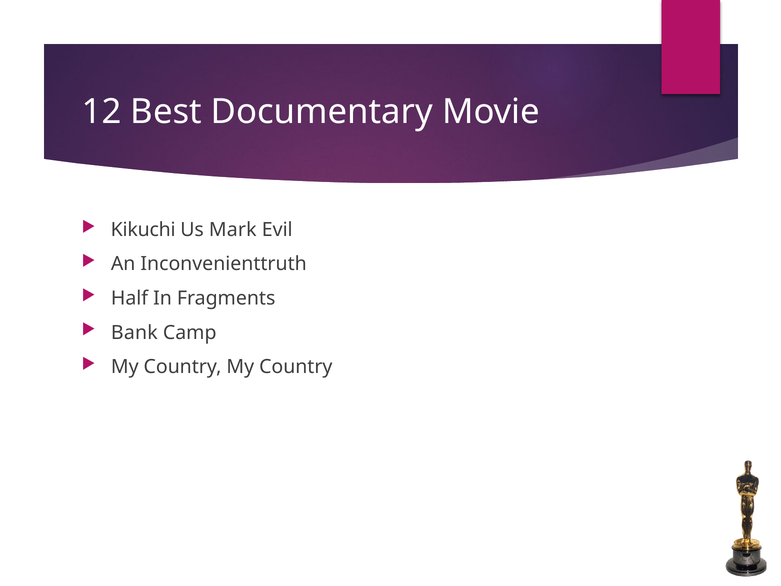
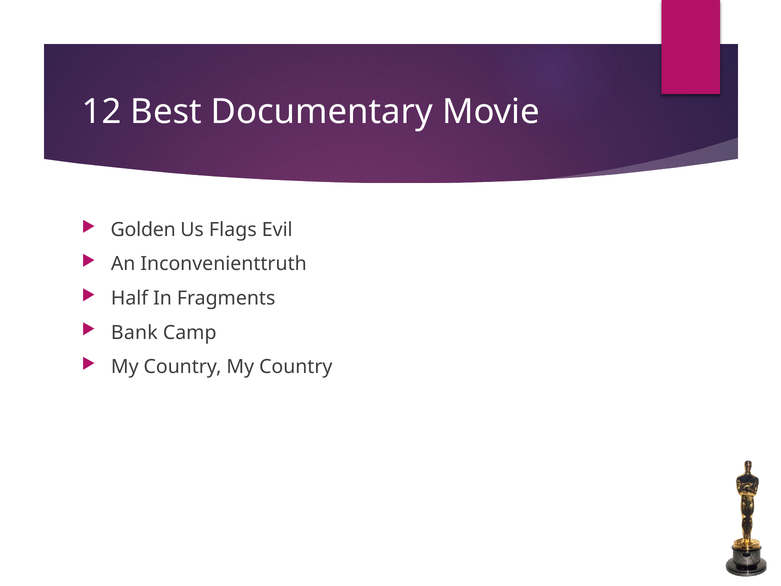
Kikuchi: Kikuchi -> Golden
Mark: Mark -> Flags
